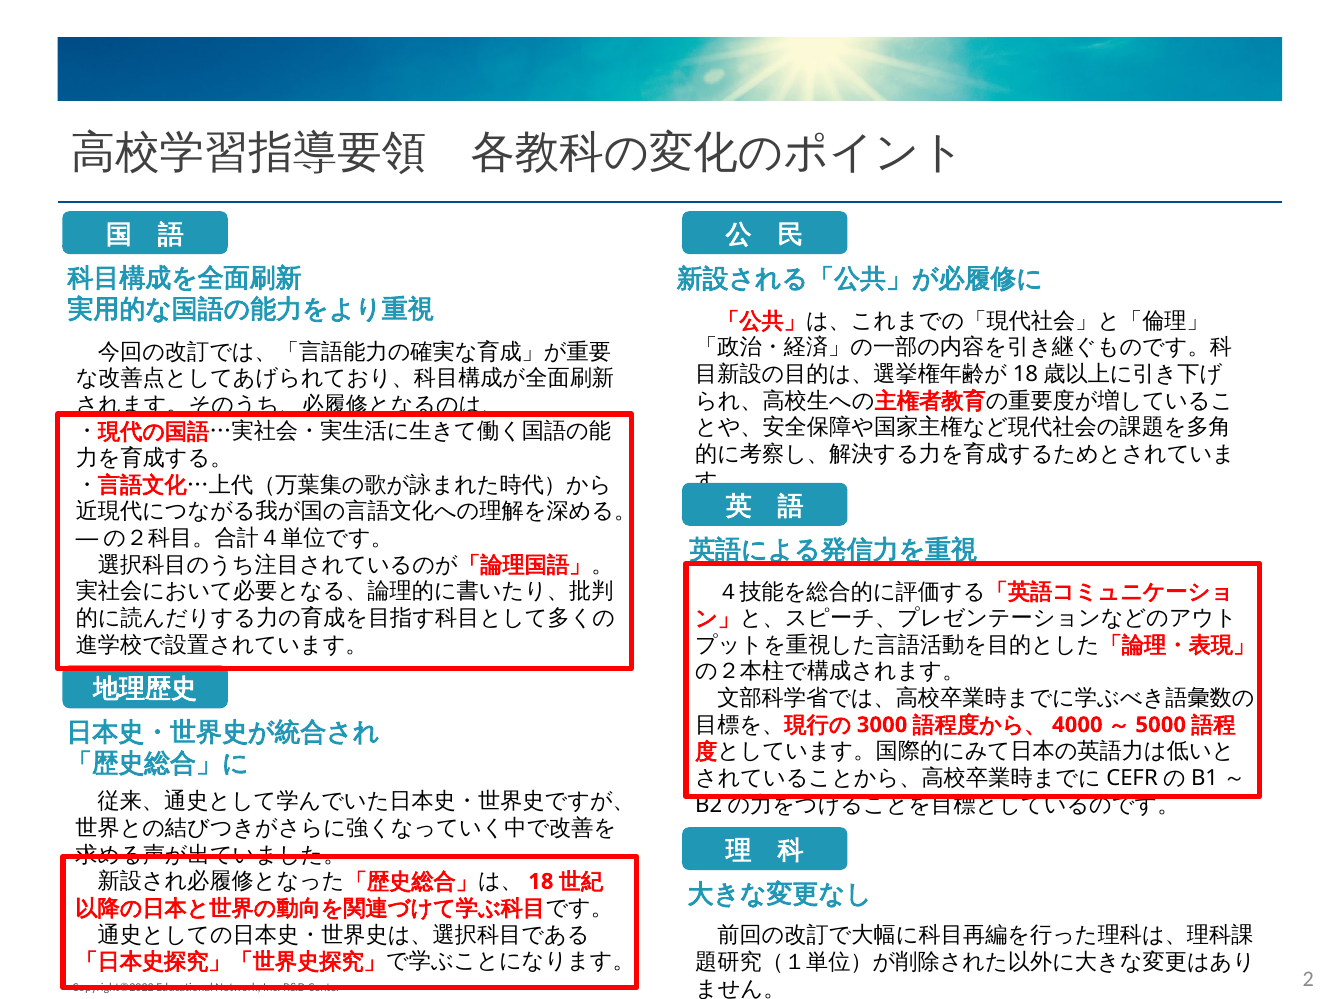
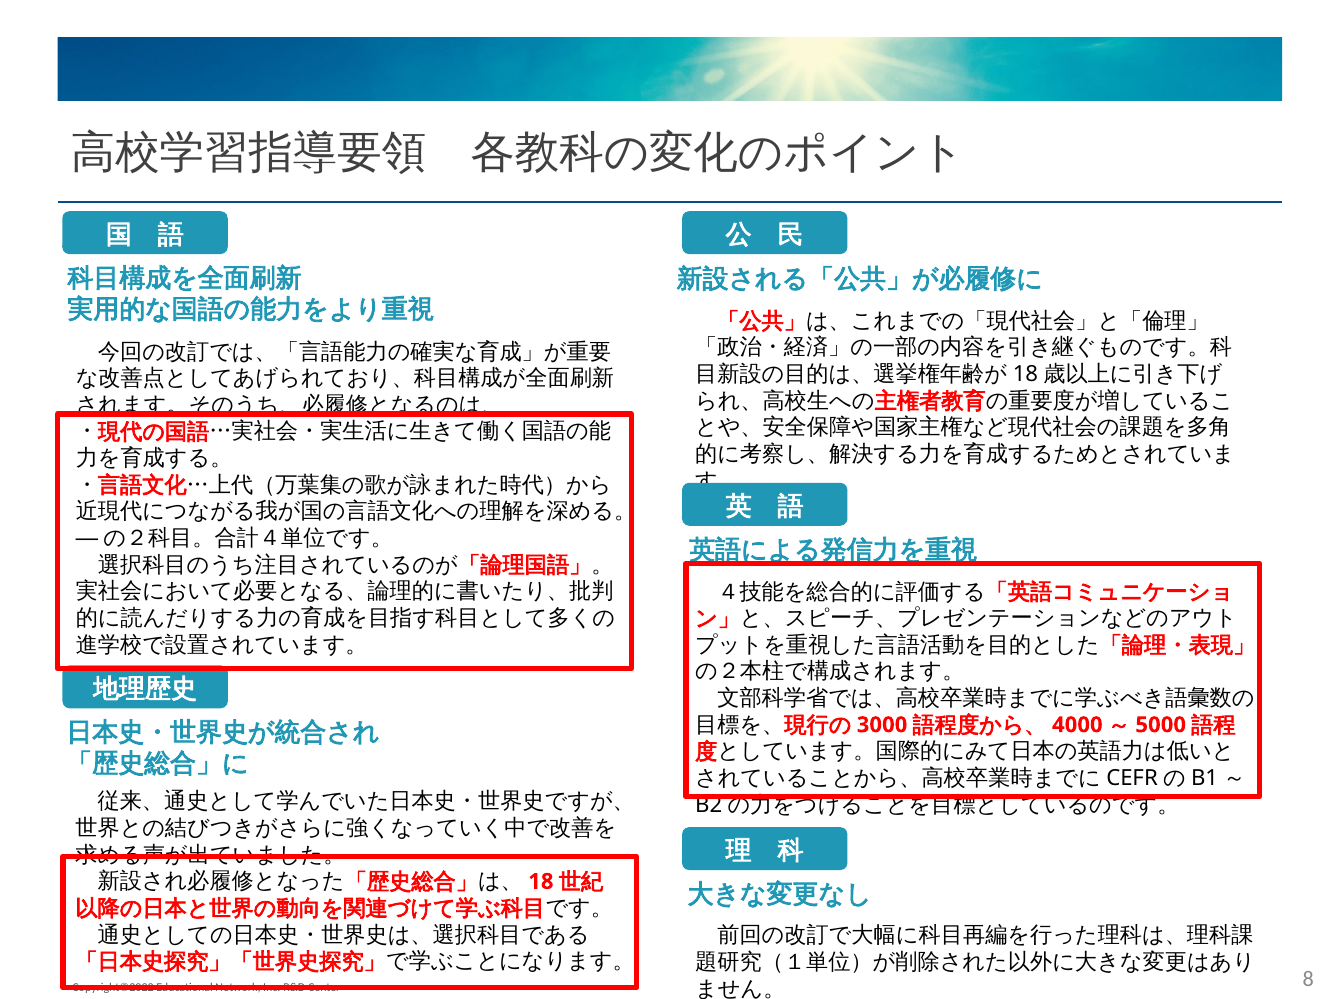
2: 2 -> 8
